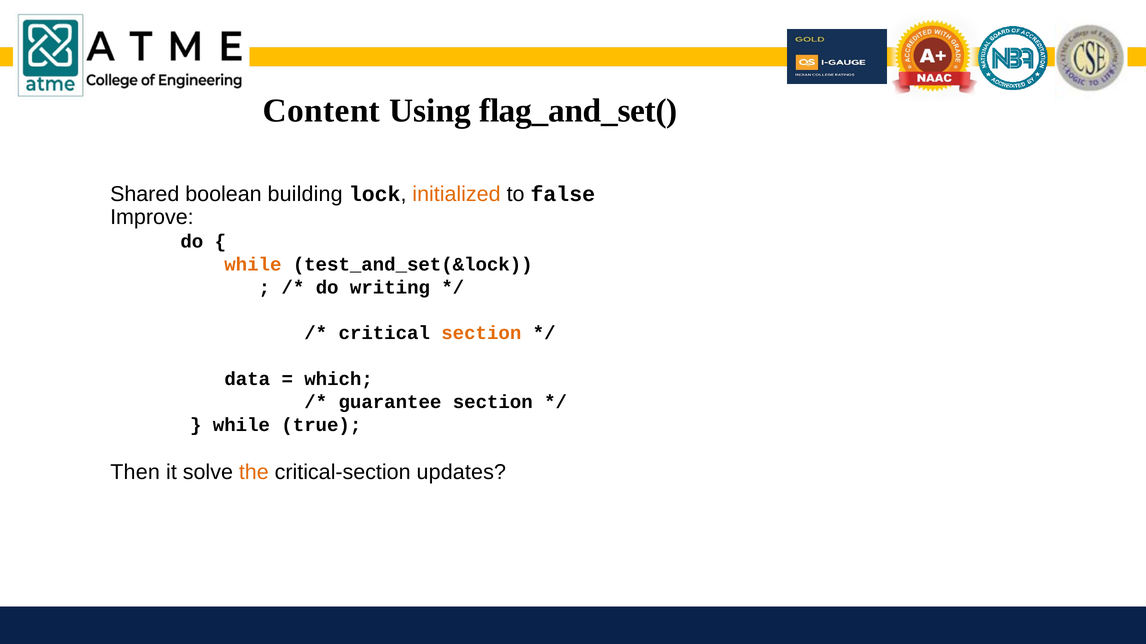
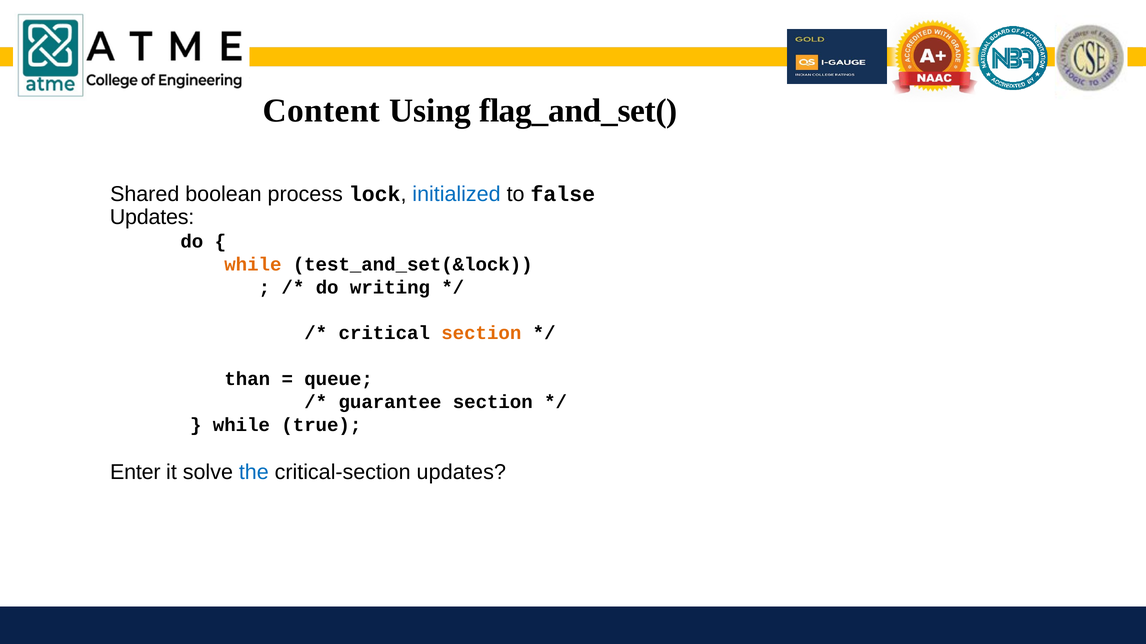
building: building -> process
initialized colour: orange -> blue
Improve at (152, 217): Improve -> Updates
data: data -> than
which: which -> queue
Then: Then -> Enter
the colour: orange -> blue
